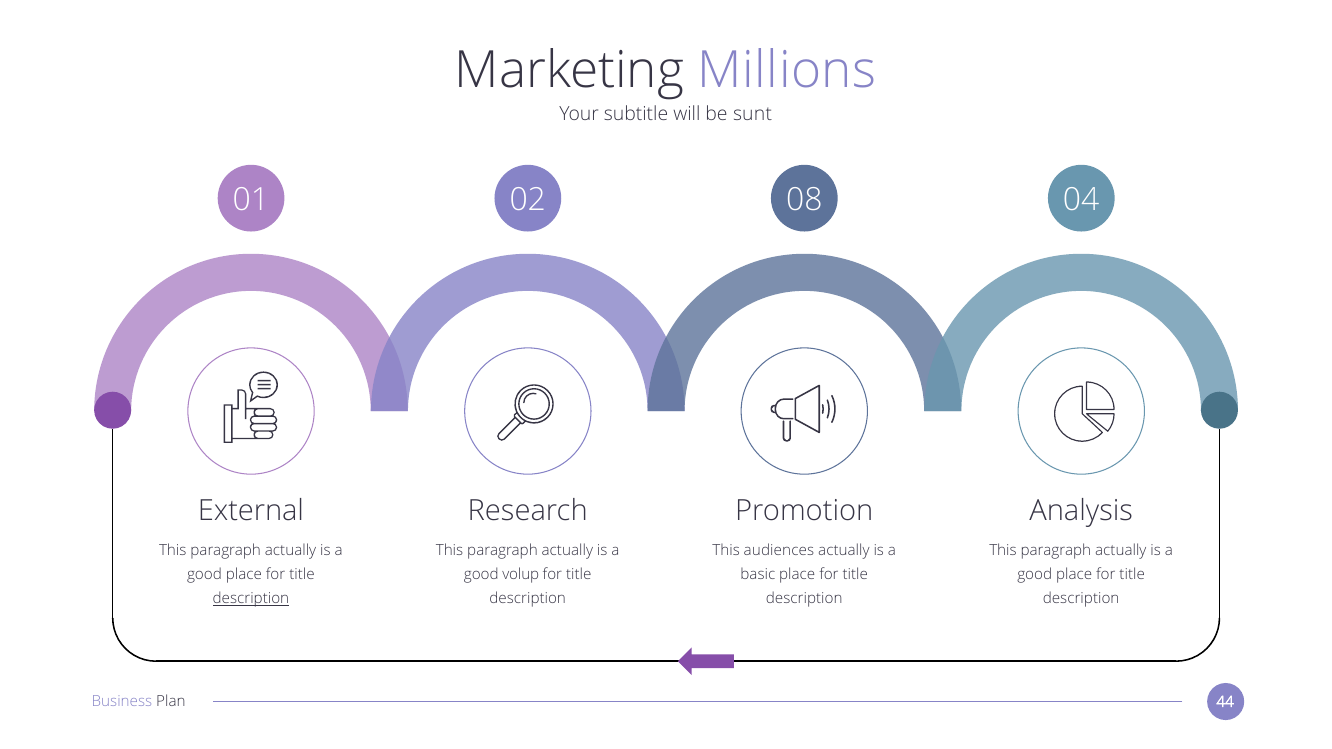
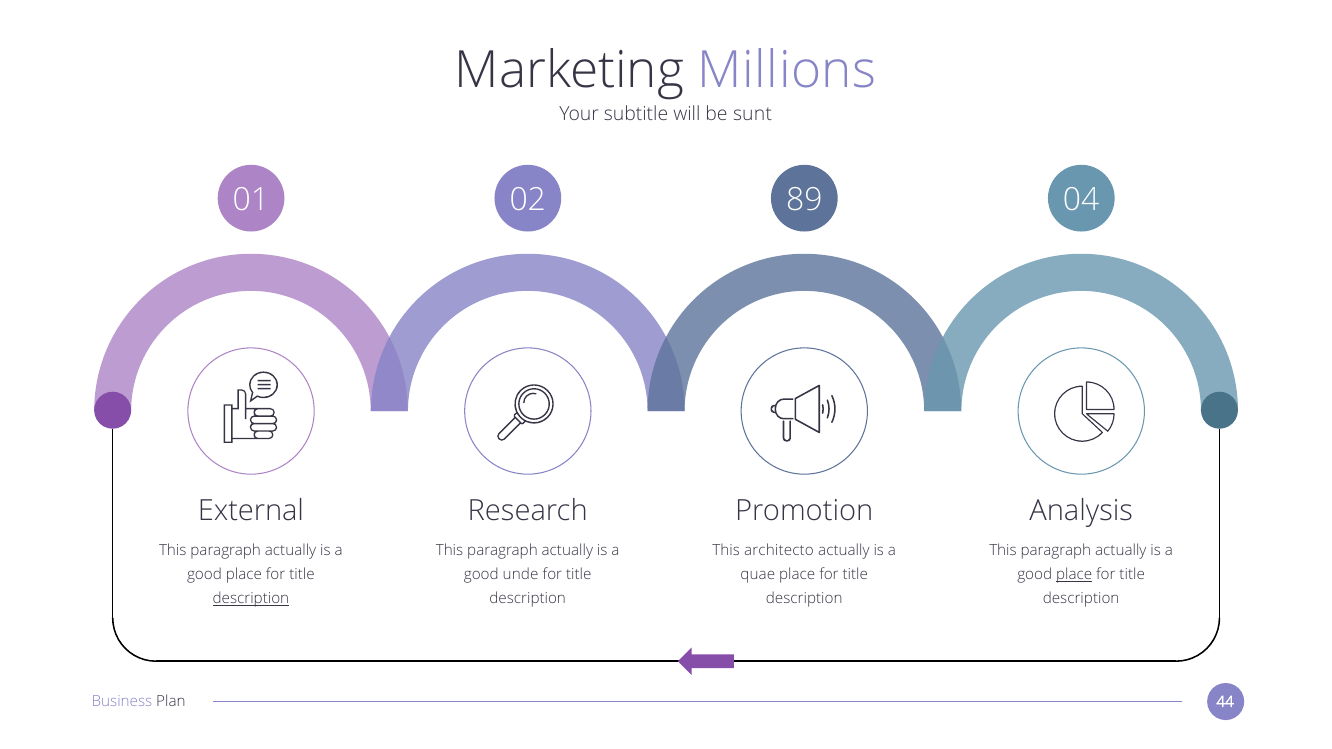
08: 08 -> 89
audiences: audiences -> architecto
volup: volup -> unde
basic: basic -> quae
place at (1074, 575) underline: none -> present
